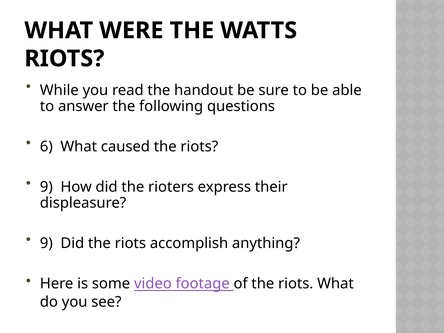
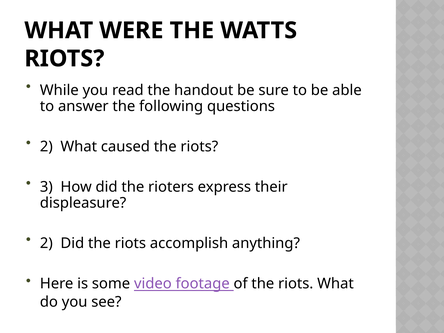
6 at (46, 147): 6 -> 2
9 at (46, 187): 9 -> 3
9 at (46, 243): 9 -> 2
